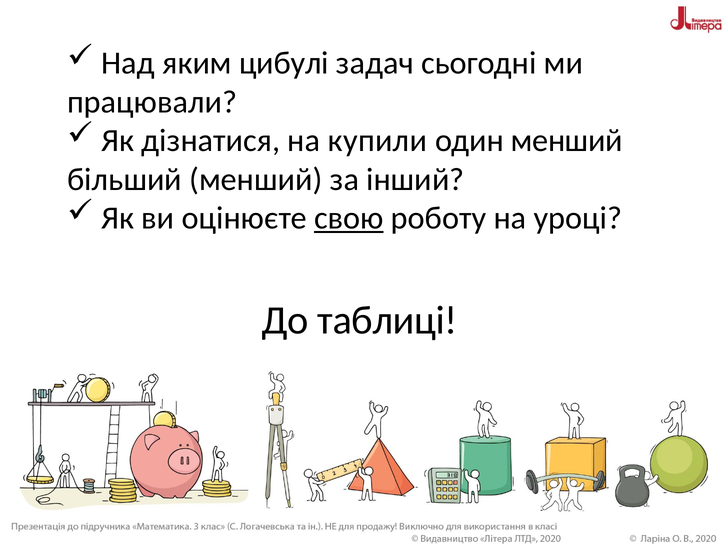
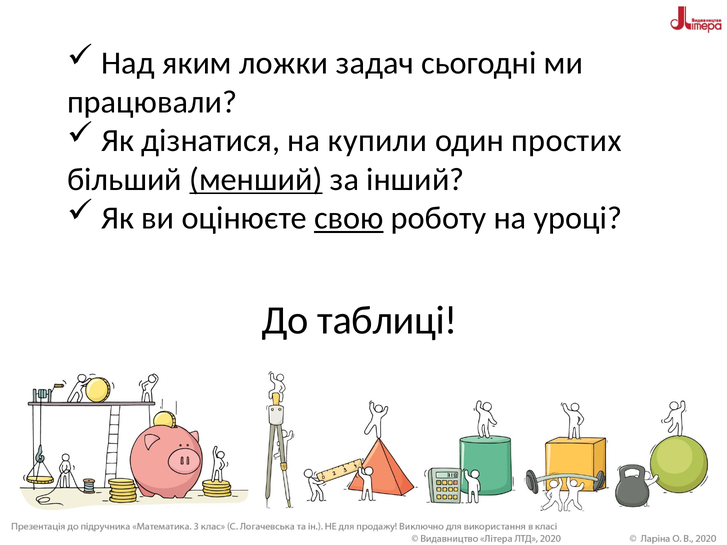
цибулі: цибулі -> ложки
один менший: менший -> простих
менший at (256, 179) underline: none -> present
